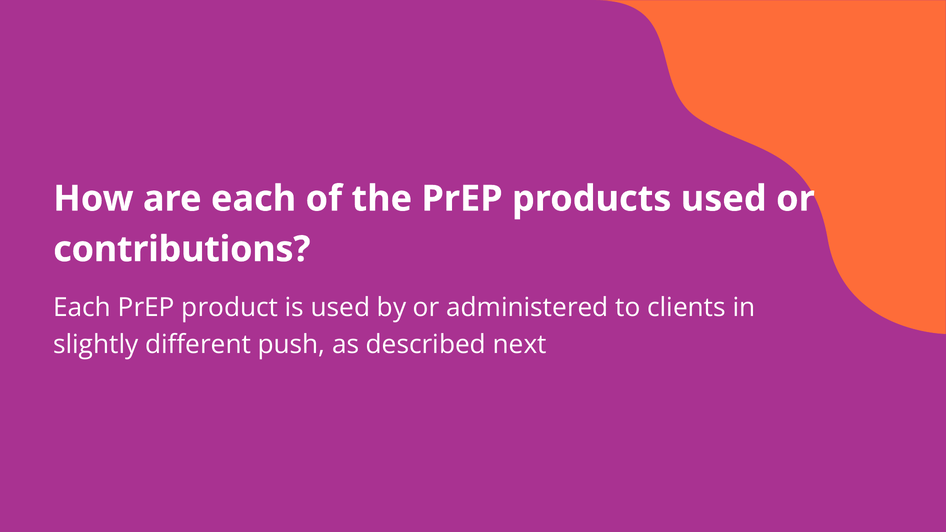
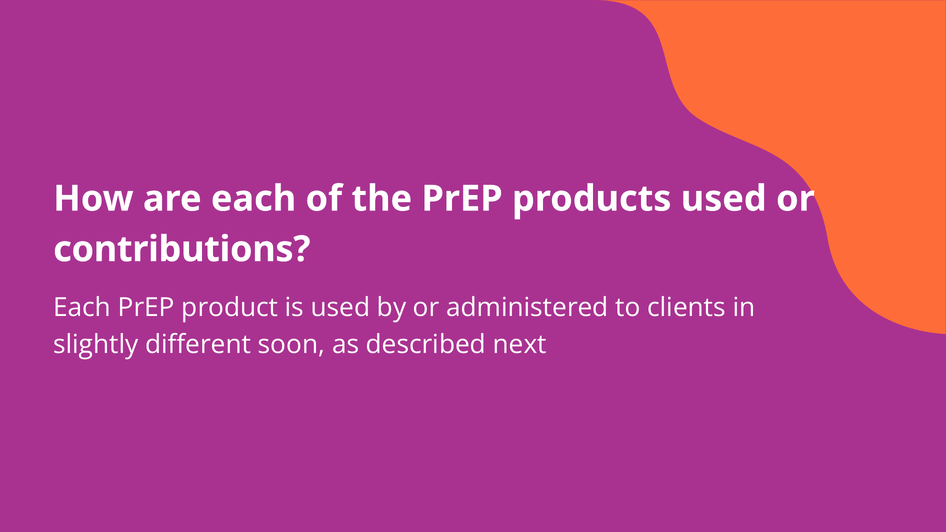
push: push -> soon
